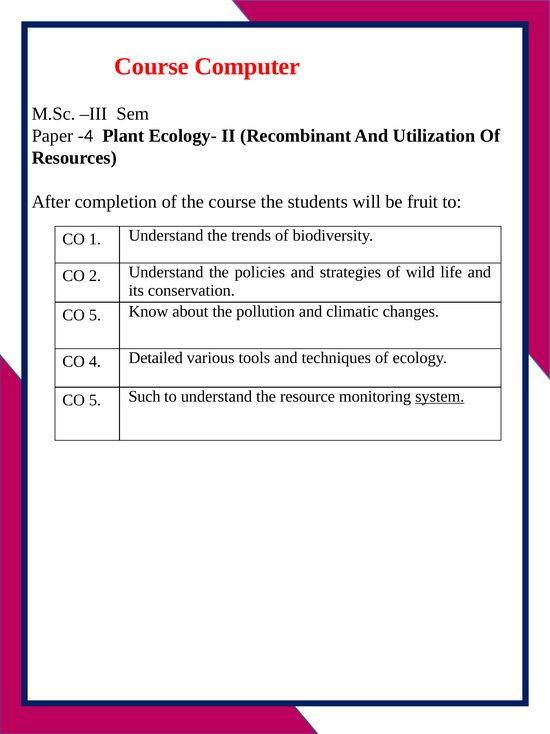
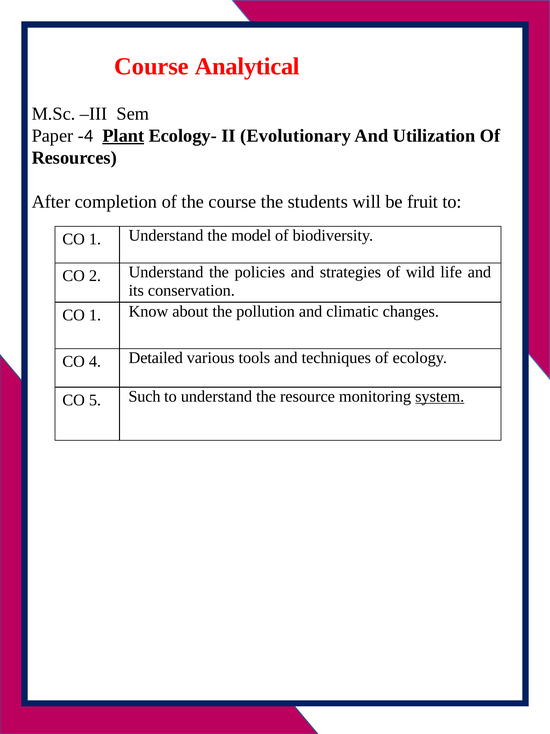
Computer: Computer -> Analytical
Plant underline: none -> present
Recombinant: Recombinant -> Evolutionary
trends: trends -> model
5 at (95, 315): 5 -> 1
